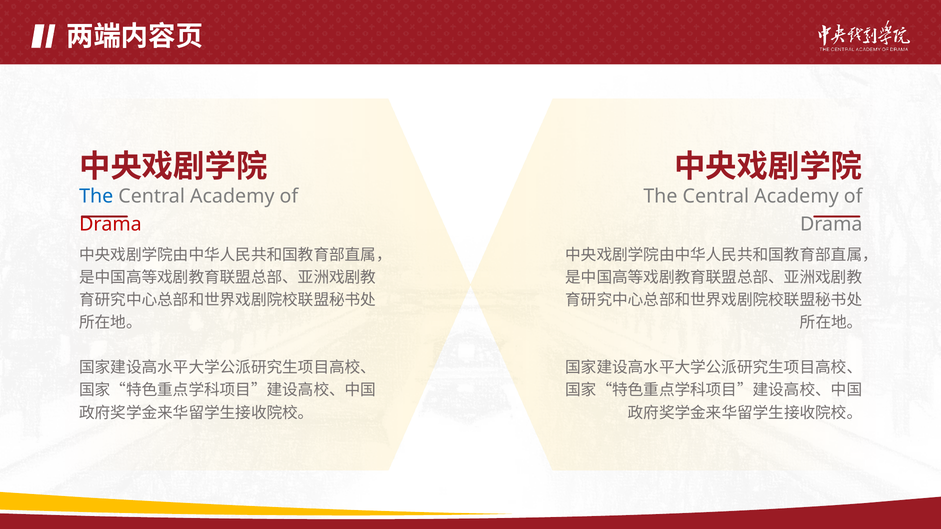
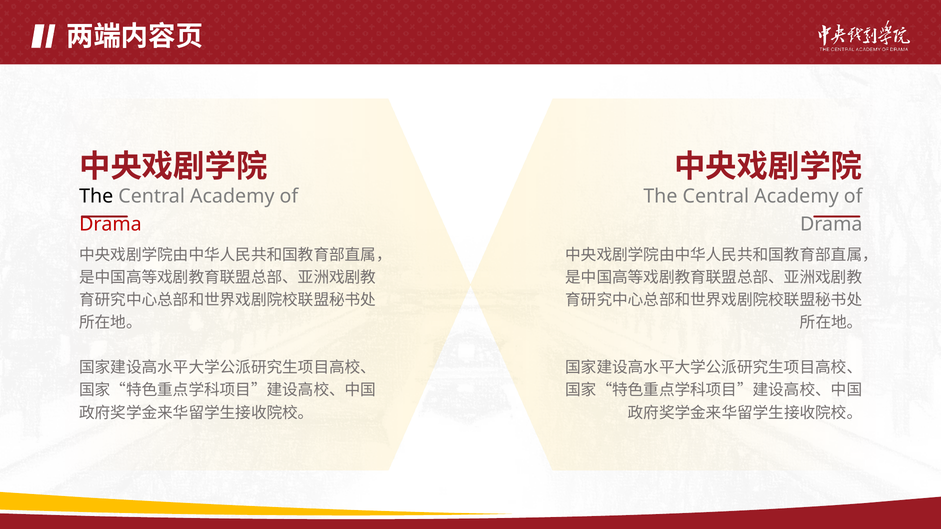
The at (96, 196) colour: blue -> black
